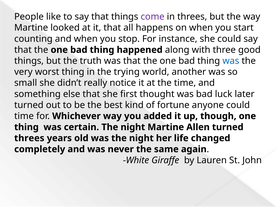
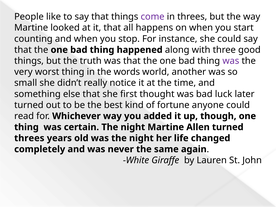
was at (231, 61) colour: blue -> purple
trying: trying -> words
time at (24, 116): time -> read
